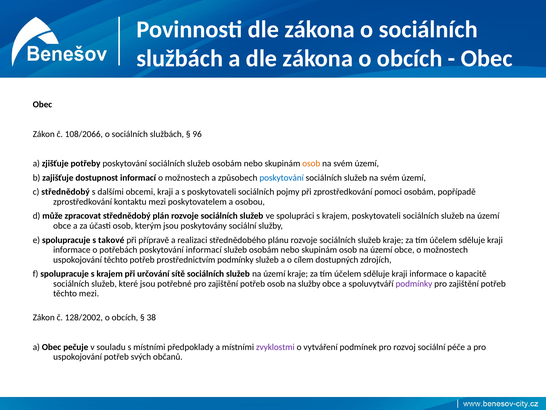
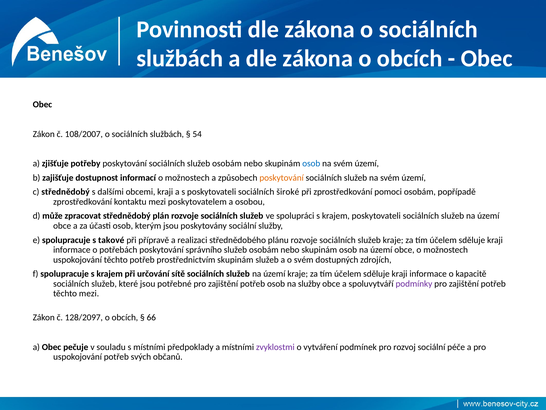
108/2066: 108/2066 -> 108/2007
96: 96 -> 54
osob at (311, 163) colour: orange -> blue
poskytování at (282, 178) colour: blue -> orange
pojmy: pojmy -> široké
poskytování informací: informací -> správního
prostřednictvím podmínky: podmínky -> skupinám
o cílem: cílem -> svém
128/2002: 128/2002 -> 128/2097
38: 38 -> 66
